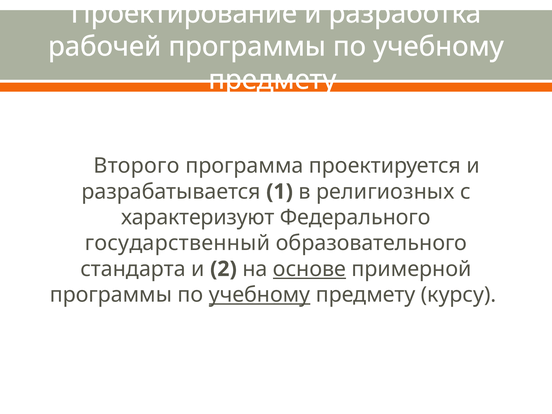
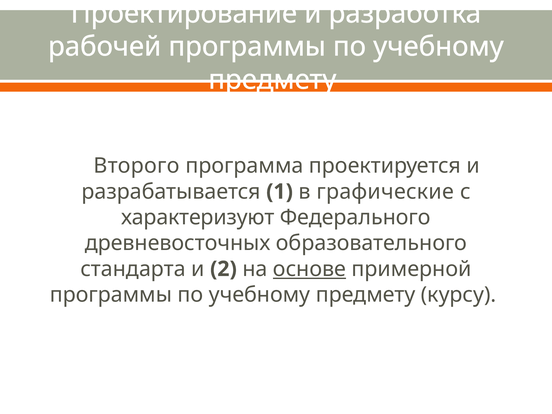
религиозных: религиозных -> графические
государственный: государственный -> древневосточных
учебному at (260, 295) underline: present -> none
